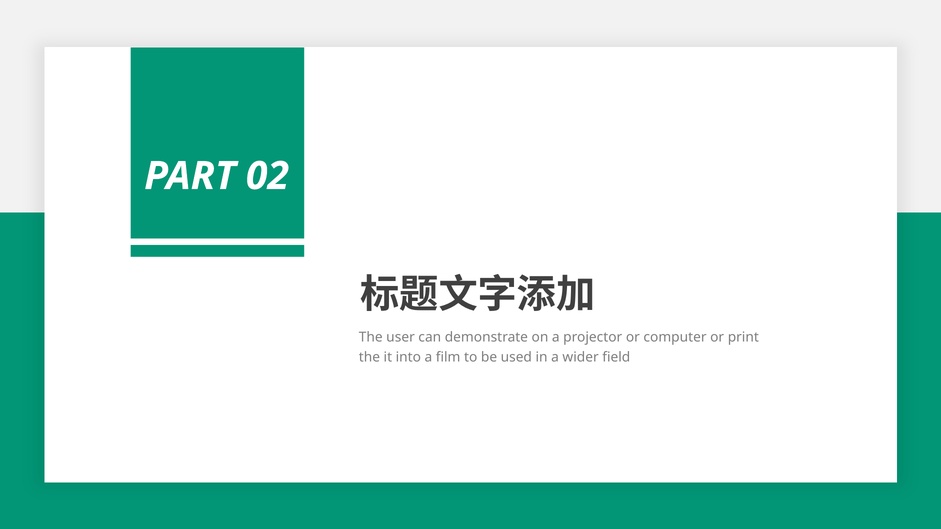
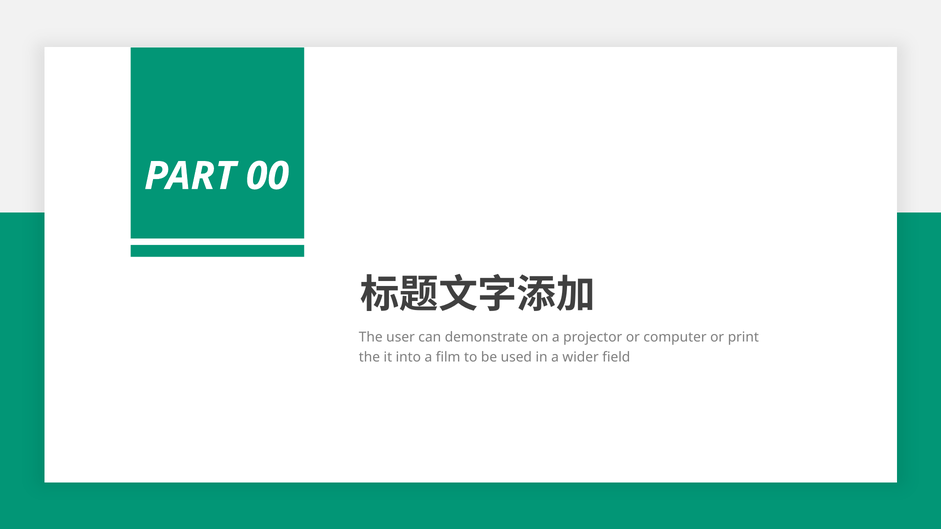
02: 02 -> 00
